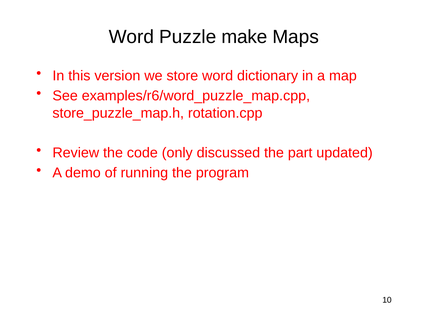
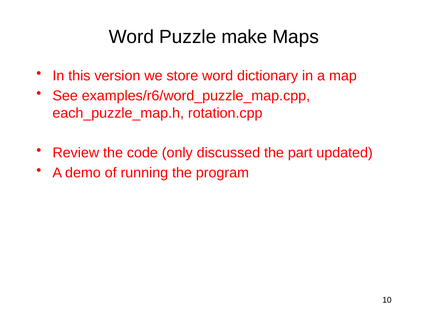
store_puzzle_map.h: store_puzzle_map.h -> each_puzzle_map.h
